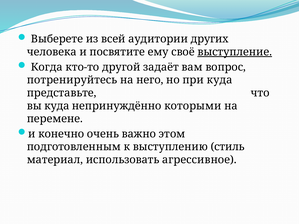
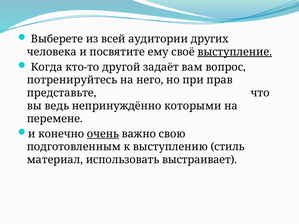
при куда: куда -> прав
вы куда: куда -> ведь
очень underline: none -> present
этом: этом -> свою
агрессивное: агрессивное -> выстраивает
